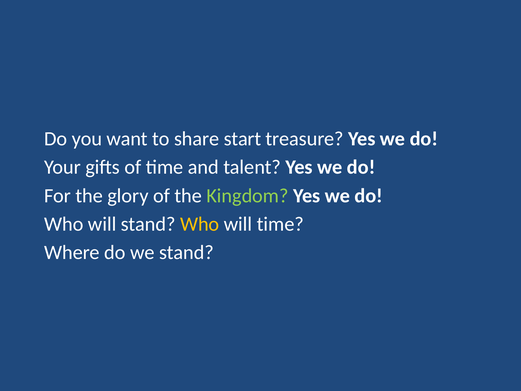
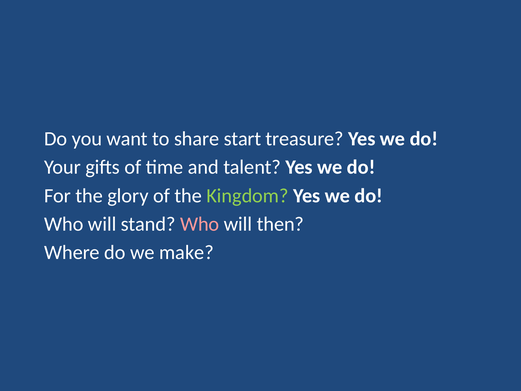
Who at (200, 224) colour: yellow -> pink
will time: time -> then
we stand: stand -> make
